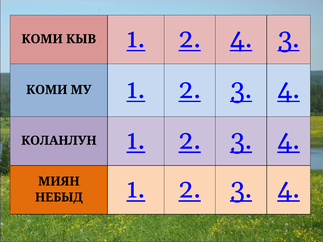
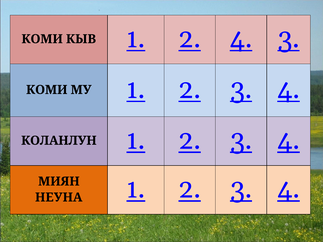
НЕБЫД: НЕБЫД -> НЕУНА
